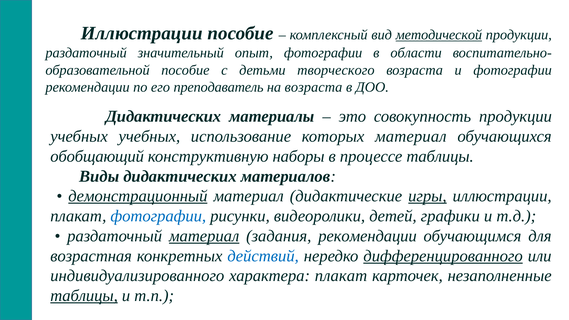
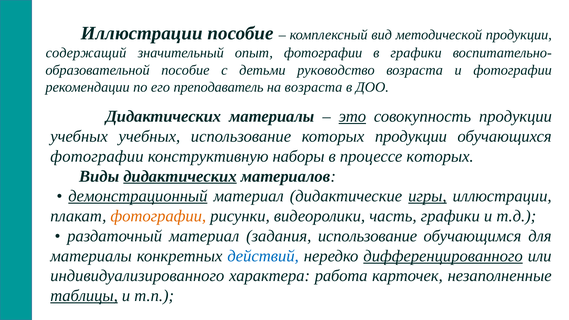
методической underline: present -> none
раздаточный at (86, 53): раздаточный -> содержащий
в области: области -> графики
творческого: творческого -> руководство
это underline: none -> present
которых материал: материал -> продукции
обобщающий at (97, 156): обобщающий -> фотографии
процессе таблицы: таблицы -> которых
дидактических at (180, 176) underline: none -> present
фотографии at (158, 216) colour: blue -> orange
детей: детей -> часть
материал at (204, 236) underline: present -> none
задания рекомендации: рекомендации -> использование
возрастная at (91, 256): возрастная -> материалы
характера плакат: плакат -> работа
